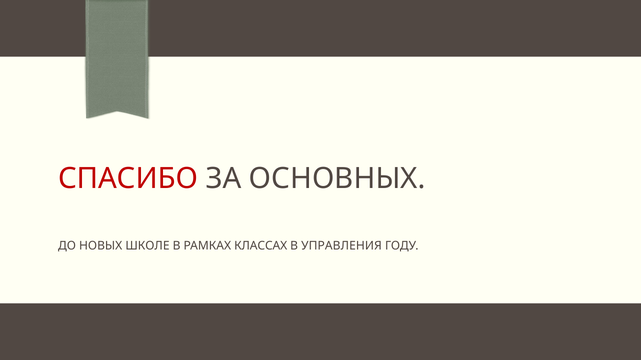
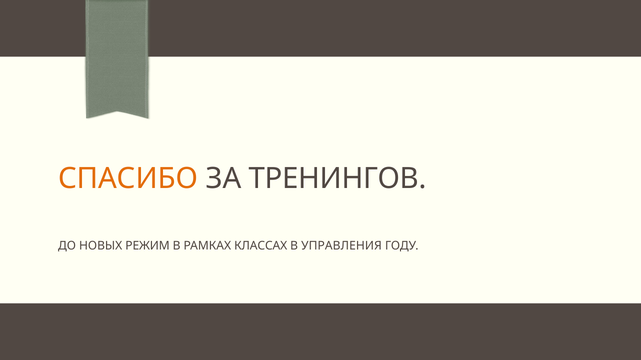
СПАСИБО colour: red -> orange
ОСНОВНЫХ: ОСНОВНЫХ -> ТРЕНИНГОВ
ШКОЛЕ: ШКОЛЕ -> РЕЖИМ
